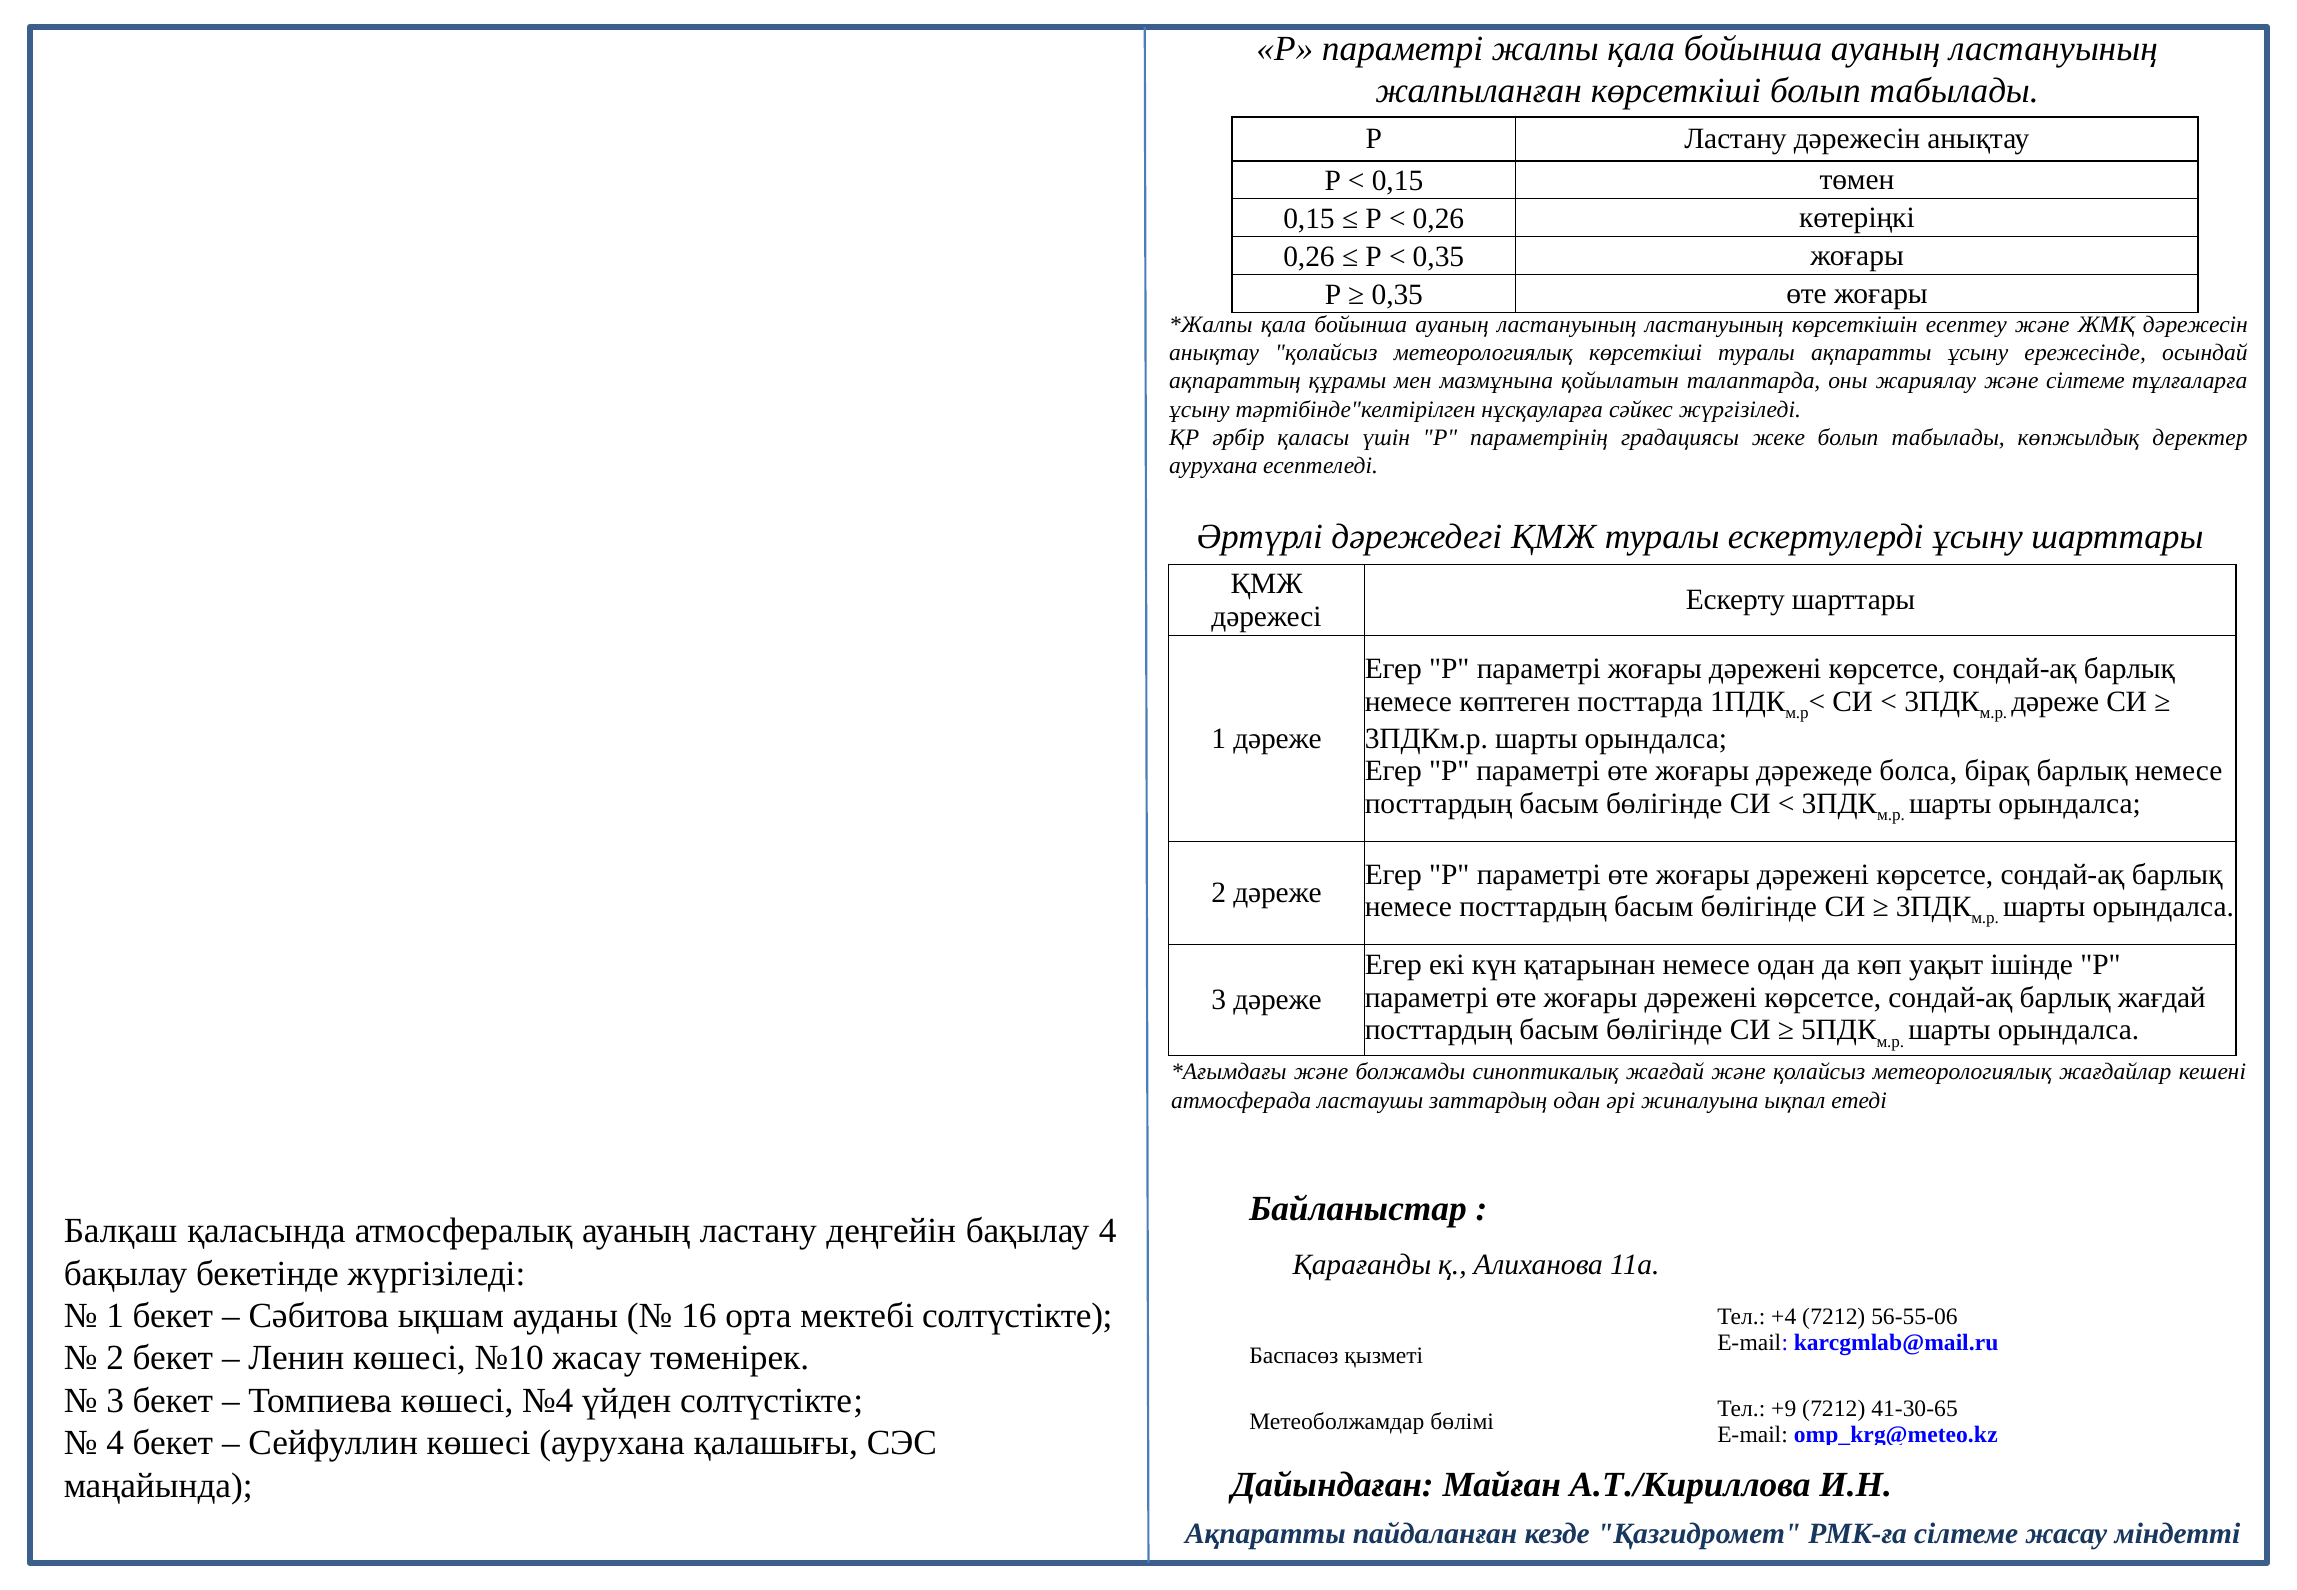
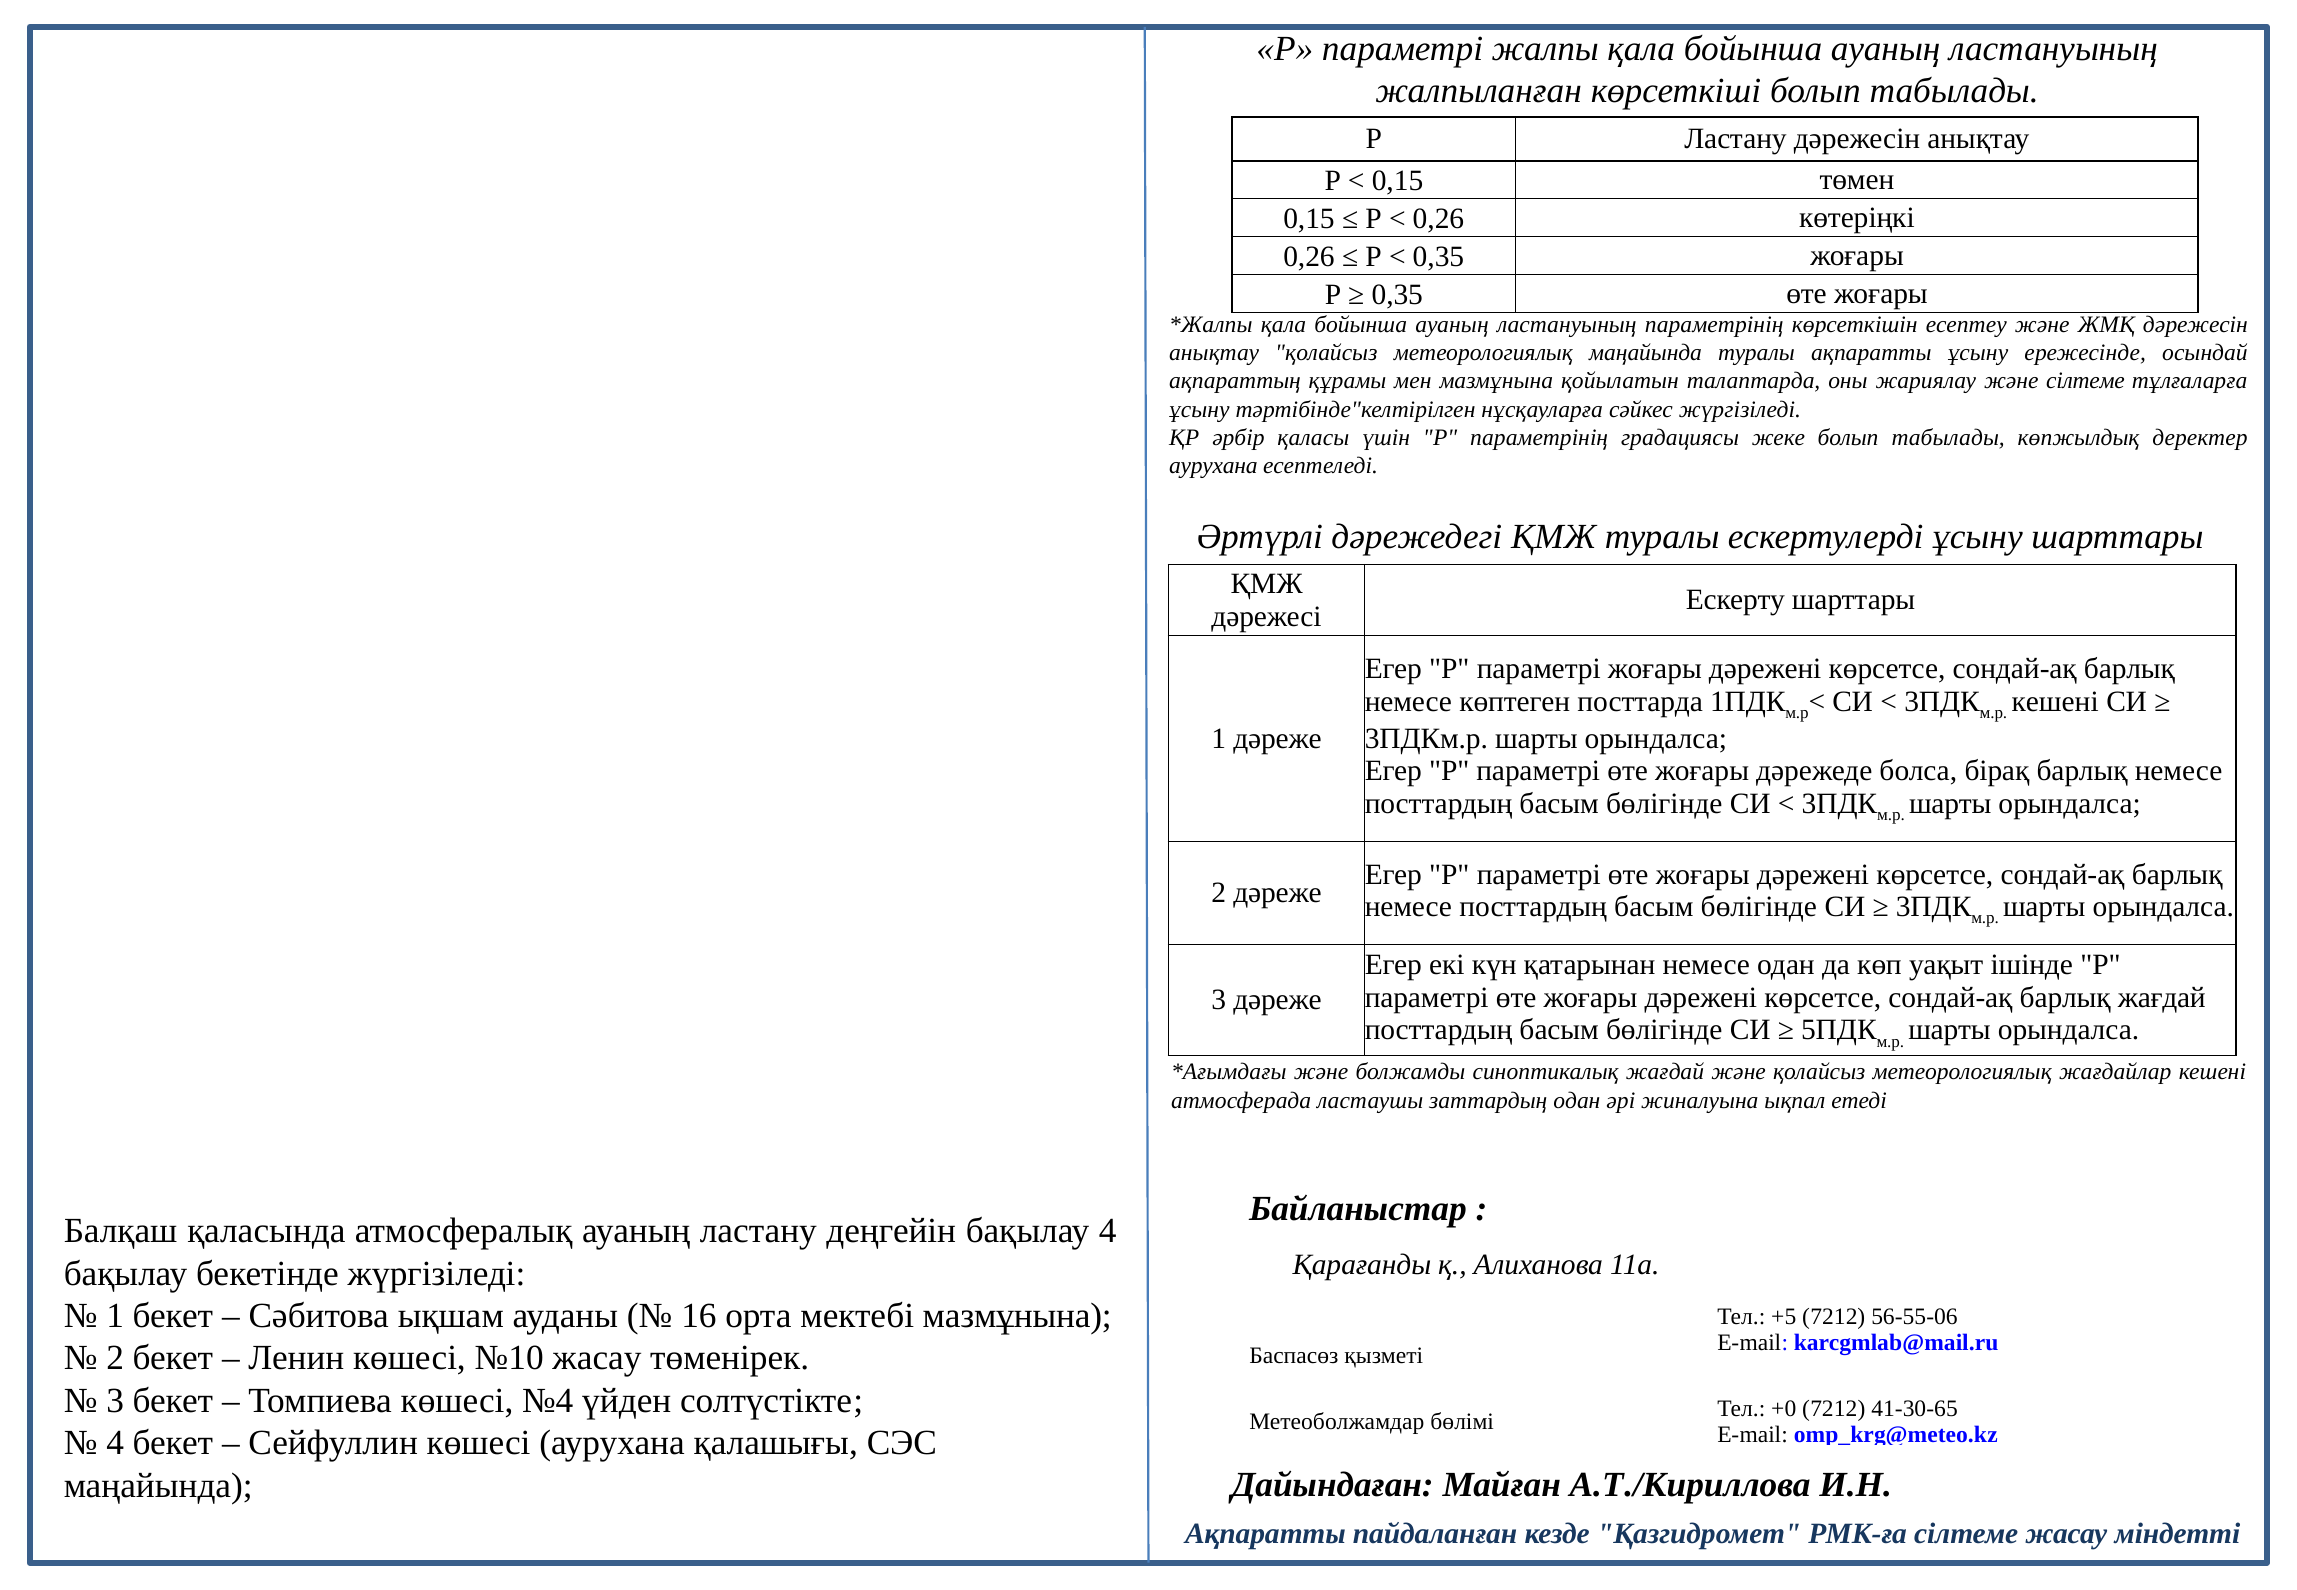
ластануының ластануының: ластануының -> параметрінің
метеорологиялық көрсеткіші: көрсеткіші -> маңайында
дәреже at (2055, 701): дәреже -> кешені
мектебі солтүстікте: солтүстікте -> мазмұнына
+4: +4 -> +5
+9: +9 -> +0
